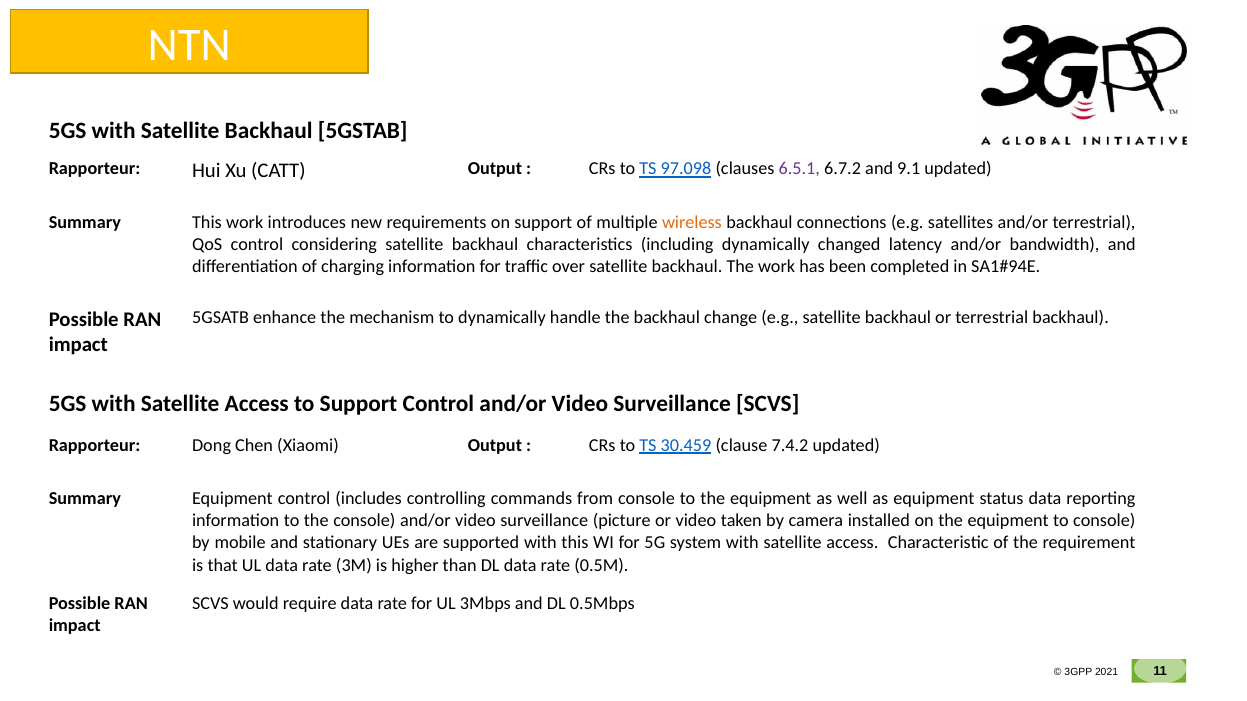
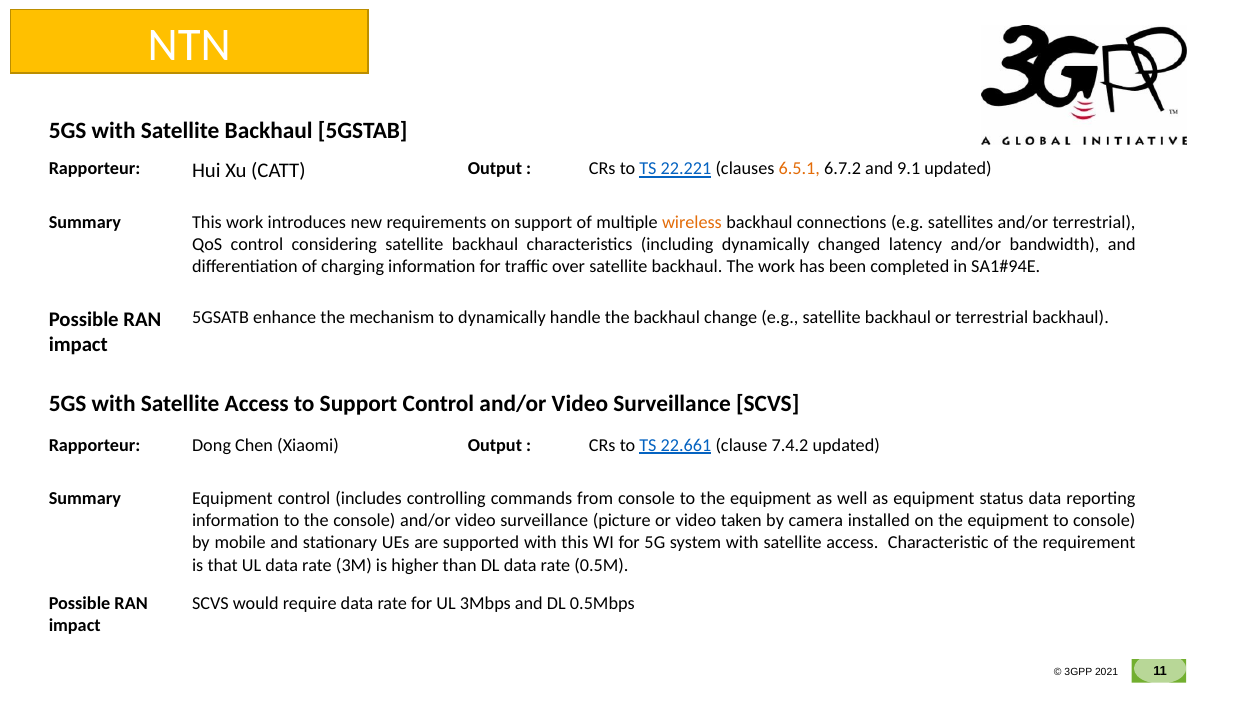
97.098: 97.098 -> 22.221
6.5.1 colour: purple -> orange
30.459: 30.459 -> 22.661
